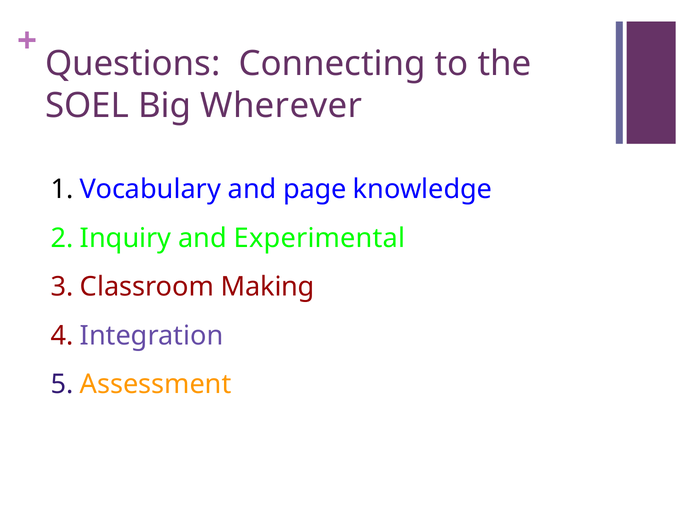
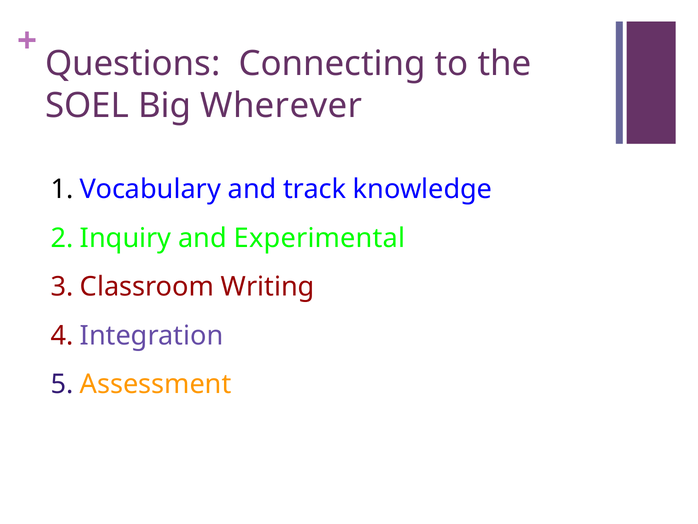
page: page -> track
Making: Making -> Writing
